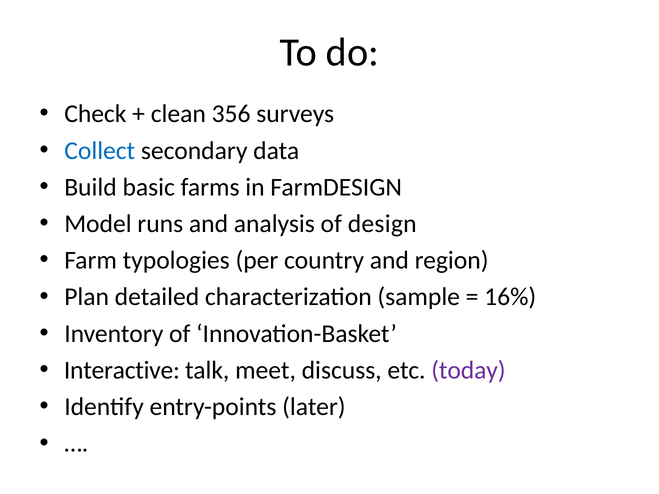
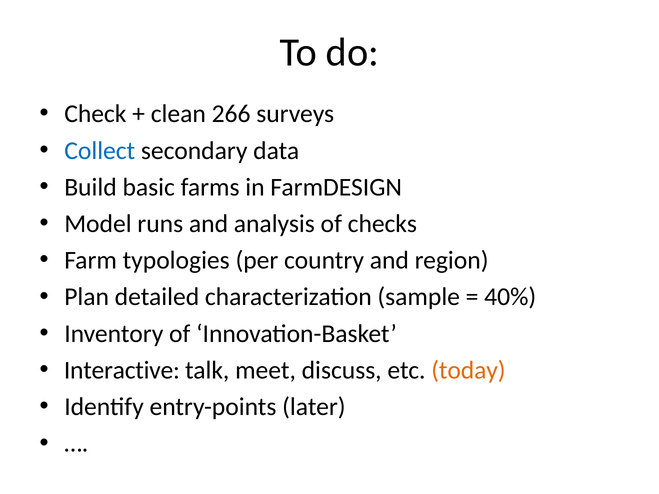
356: 356 -> 266
design: design -> checks
16%: 16% -> 40%
today colour: purple -> orange
